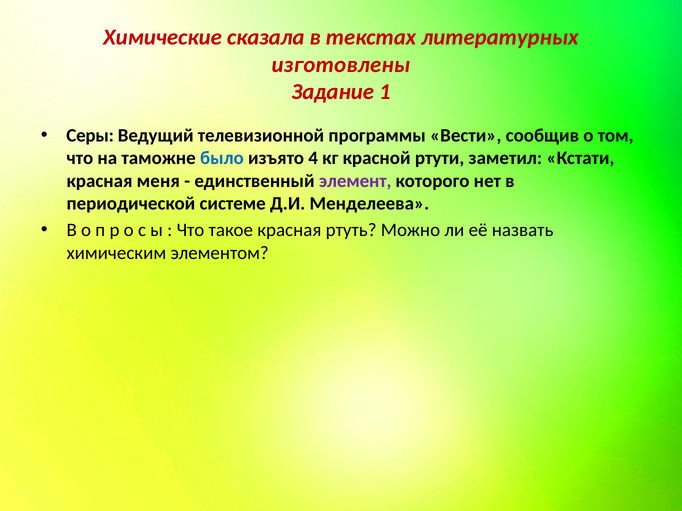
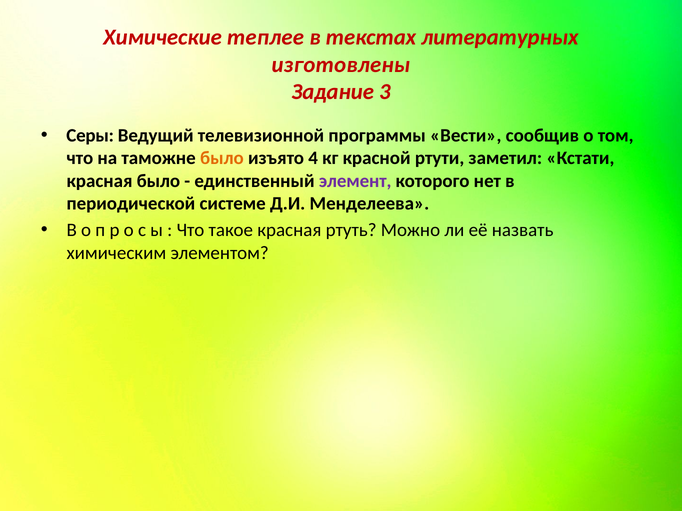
сказала: сказала -> теплее
1: 1 -> 3
было at (222, 158) colour: blue -> orange
красная меня: меня -> было
